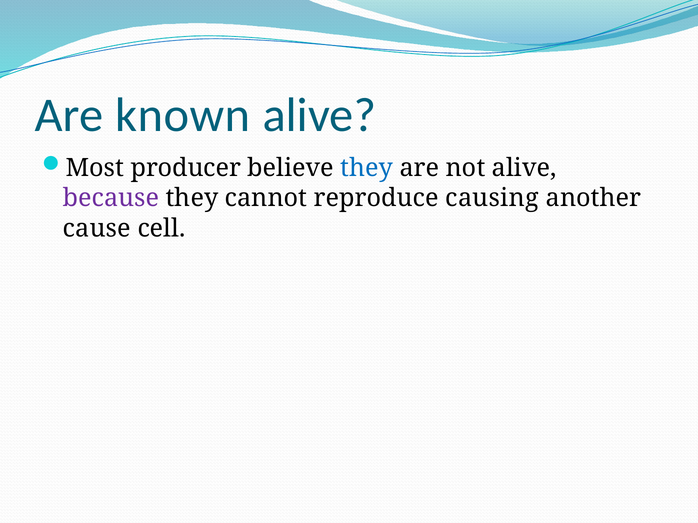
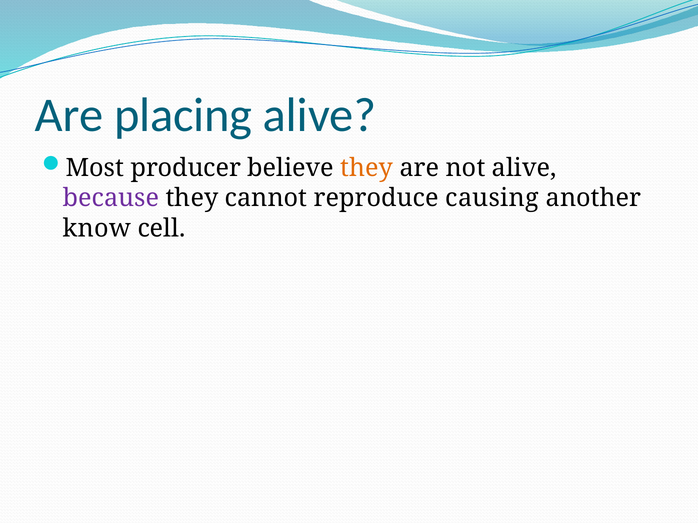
known: known -> placing
they at (367, 168) colour: blue -> orange
cause: cause -> know
